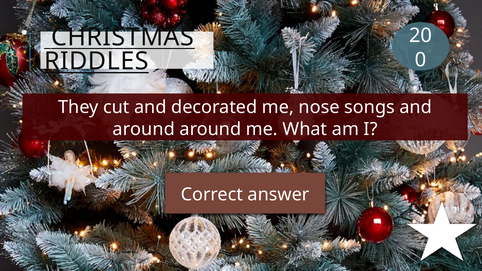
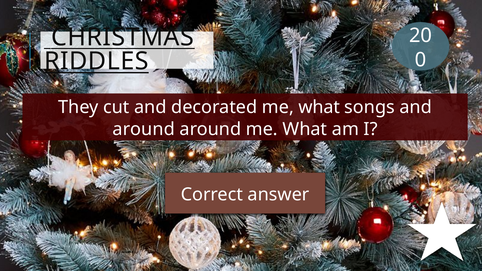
decorated me nose: nose -> what
